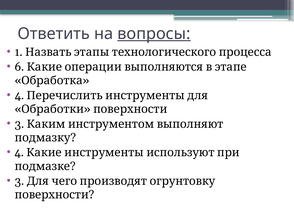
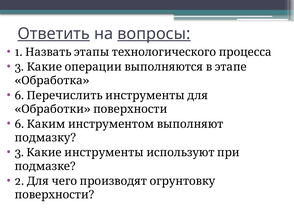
Ответить underline: none -> present
6 at (19, 67): 6 -> 3
4 at (19, 96): 4 -> 6
3 at (19, 124): 3 -> 6
4 at (19, 153): 4 -> 3
3 at (19, 182): 3 -> 2
